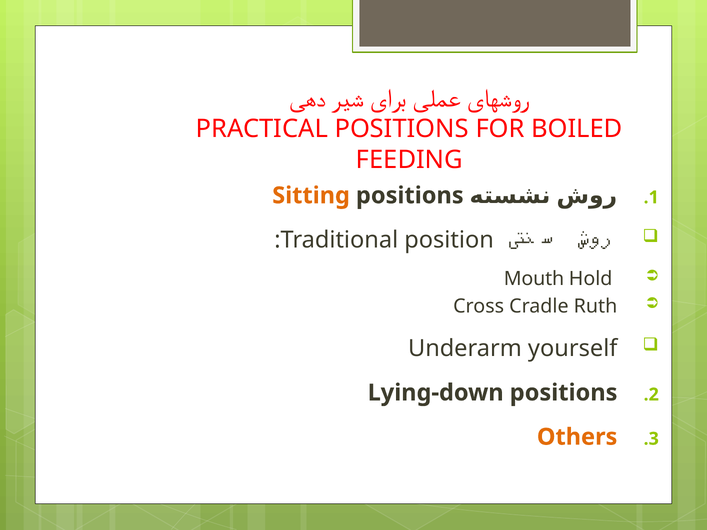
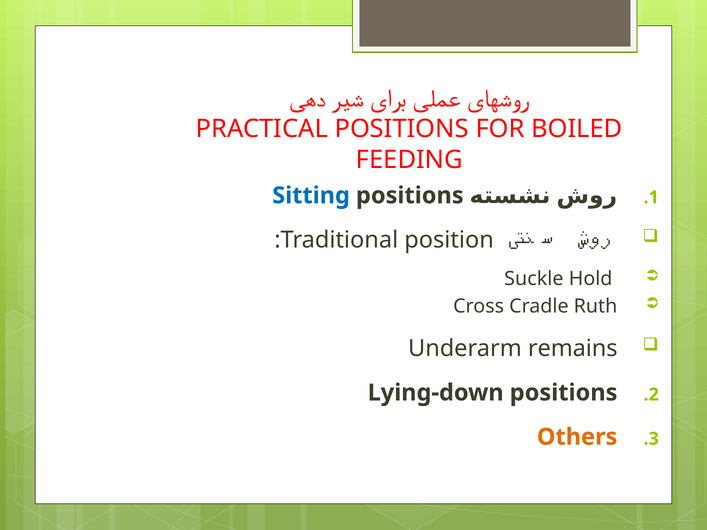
Sitting colour: orange -> blue
Mouth: Mouth -> Suckle
yourself: yourself -> remains
